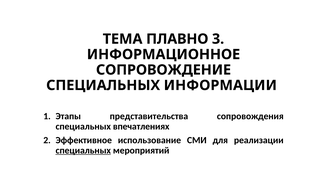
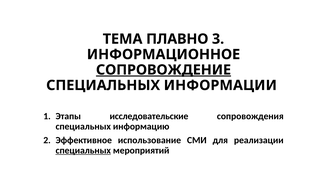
СОПРОВОЖДЕНИЕ underline: none -> present
представительства: представительства -> исследовательские
впечатлениях: впечатлениях -> информацию
